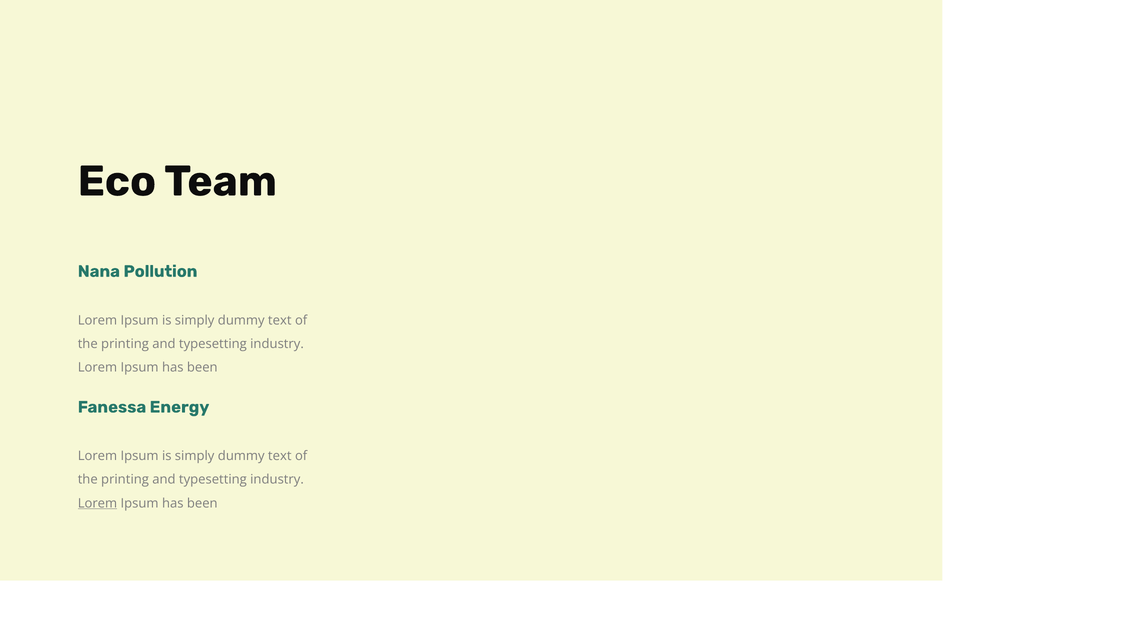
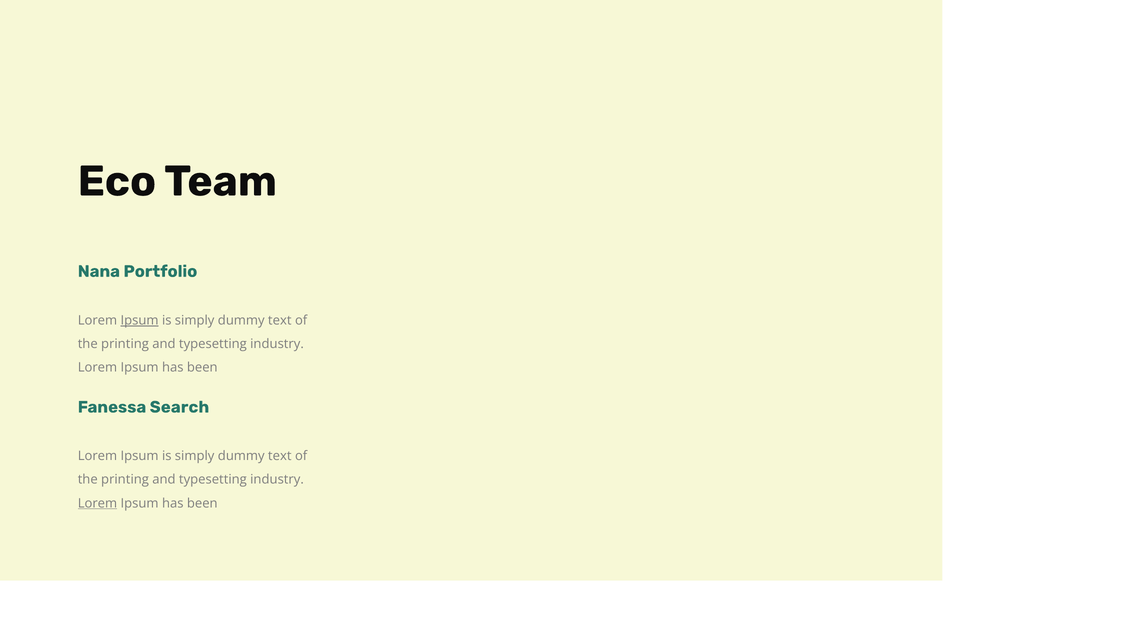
Pollution: Pollution -> Portfolio
Ipsum at (140, 320) underline: none -> present
Energy: Energy -> Search
